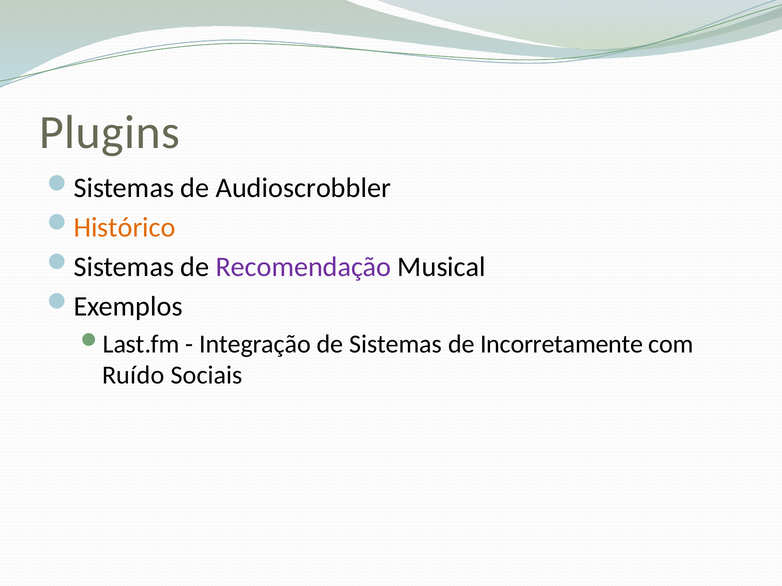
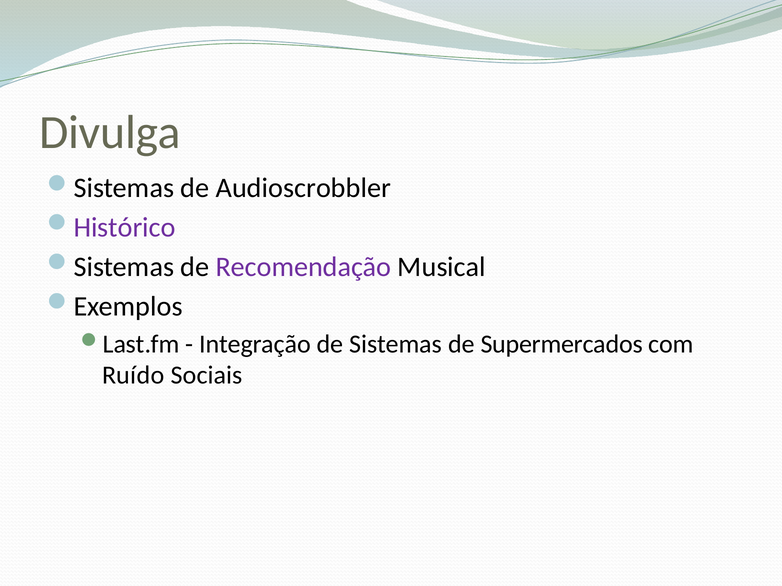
Plugins: Plugins -> Divulga
Histórico colour: orange -> purple
Incorretamente: Incorretamente -> Supermercados
